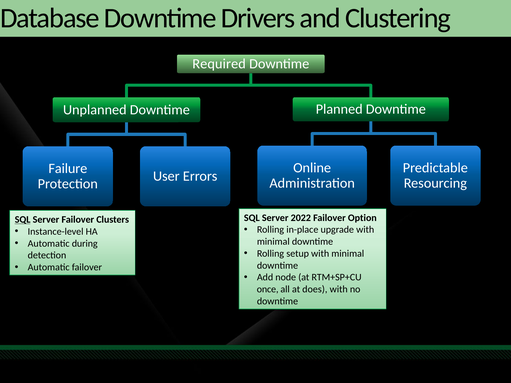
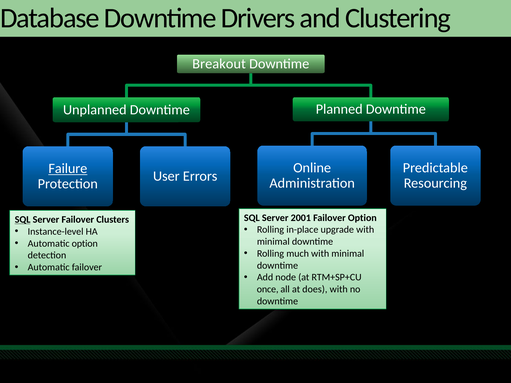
Required: Required -> Breakout
Failure underline: none -> present
2022: 2022 -> 2001
Automatic during: during -> option
setup: setup -> much
